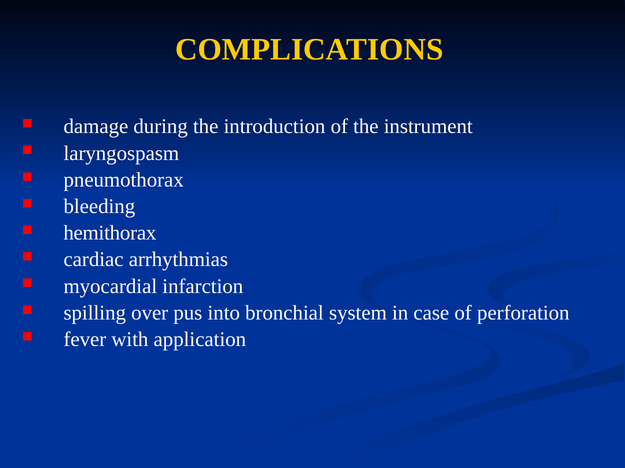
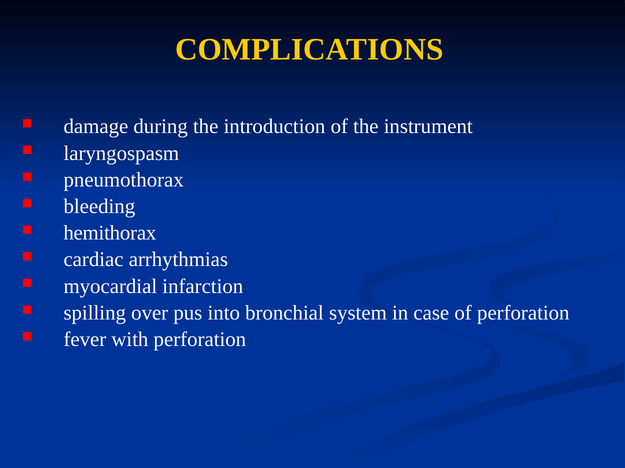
with application: application -> perforation
